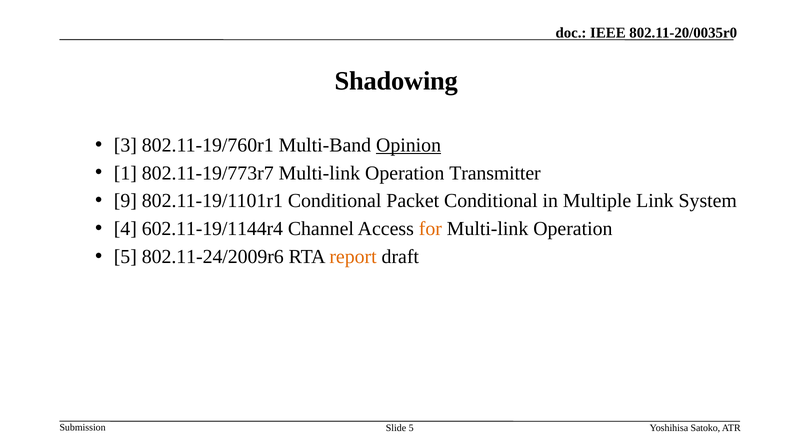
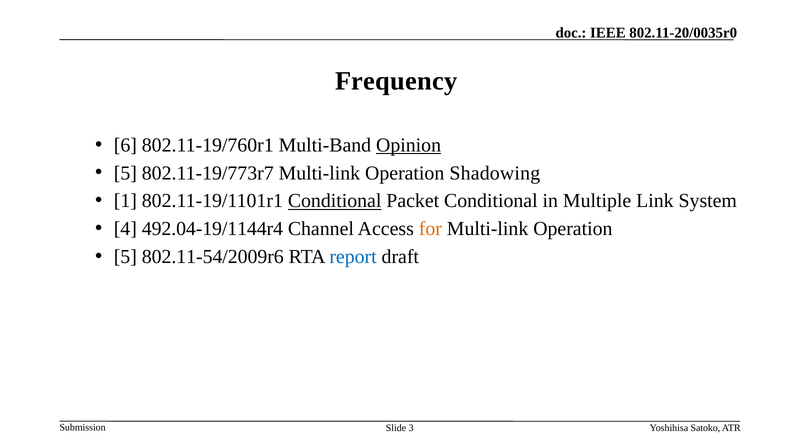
Shadowing: Shadowing -> Frequency
3: 3 -> 6
1 at (125, 173): 1 -> 5
Transmitter: Transmitter -> Shadowing
9: 9 -> 1
Conditional at (335, 201) underline: none -> present
602.11-19/1144r4: 602.11-19/1144r4 -> 492.04-19/1144r4
802.11-24/2009r6: 802.11-24/2009r6 -> 802.11-54/2009r6
report colour: orange -> blue
Slide 5: 5 -> 3
